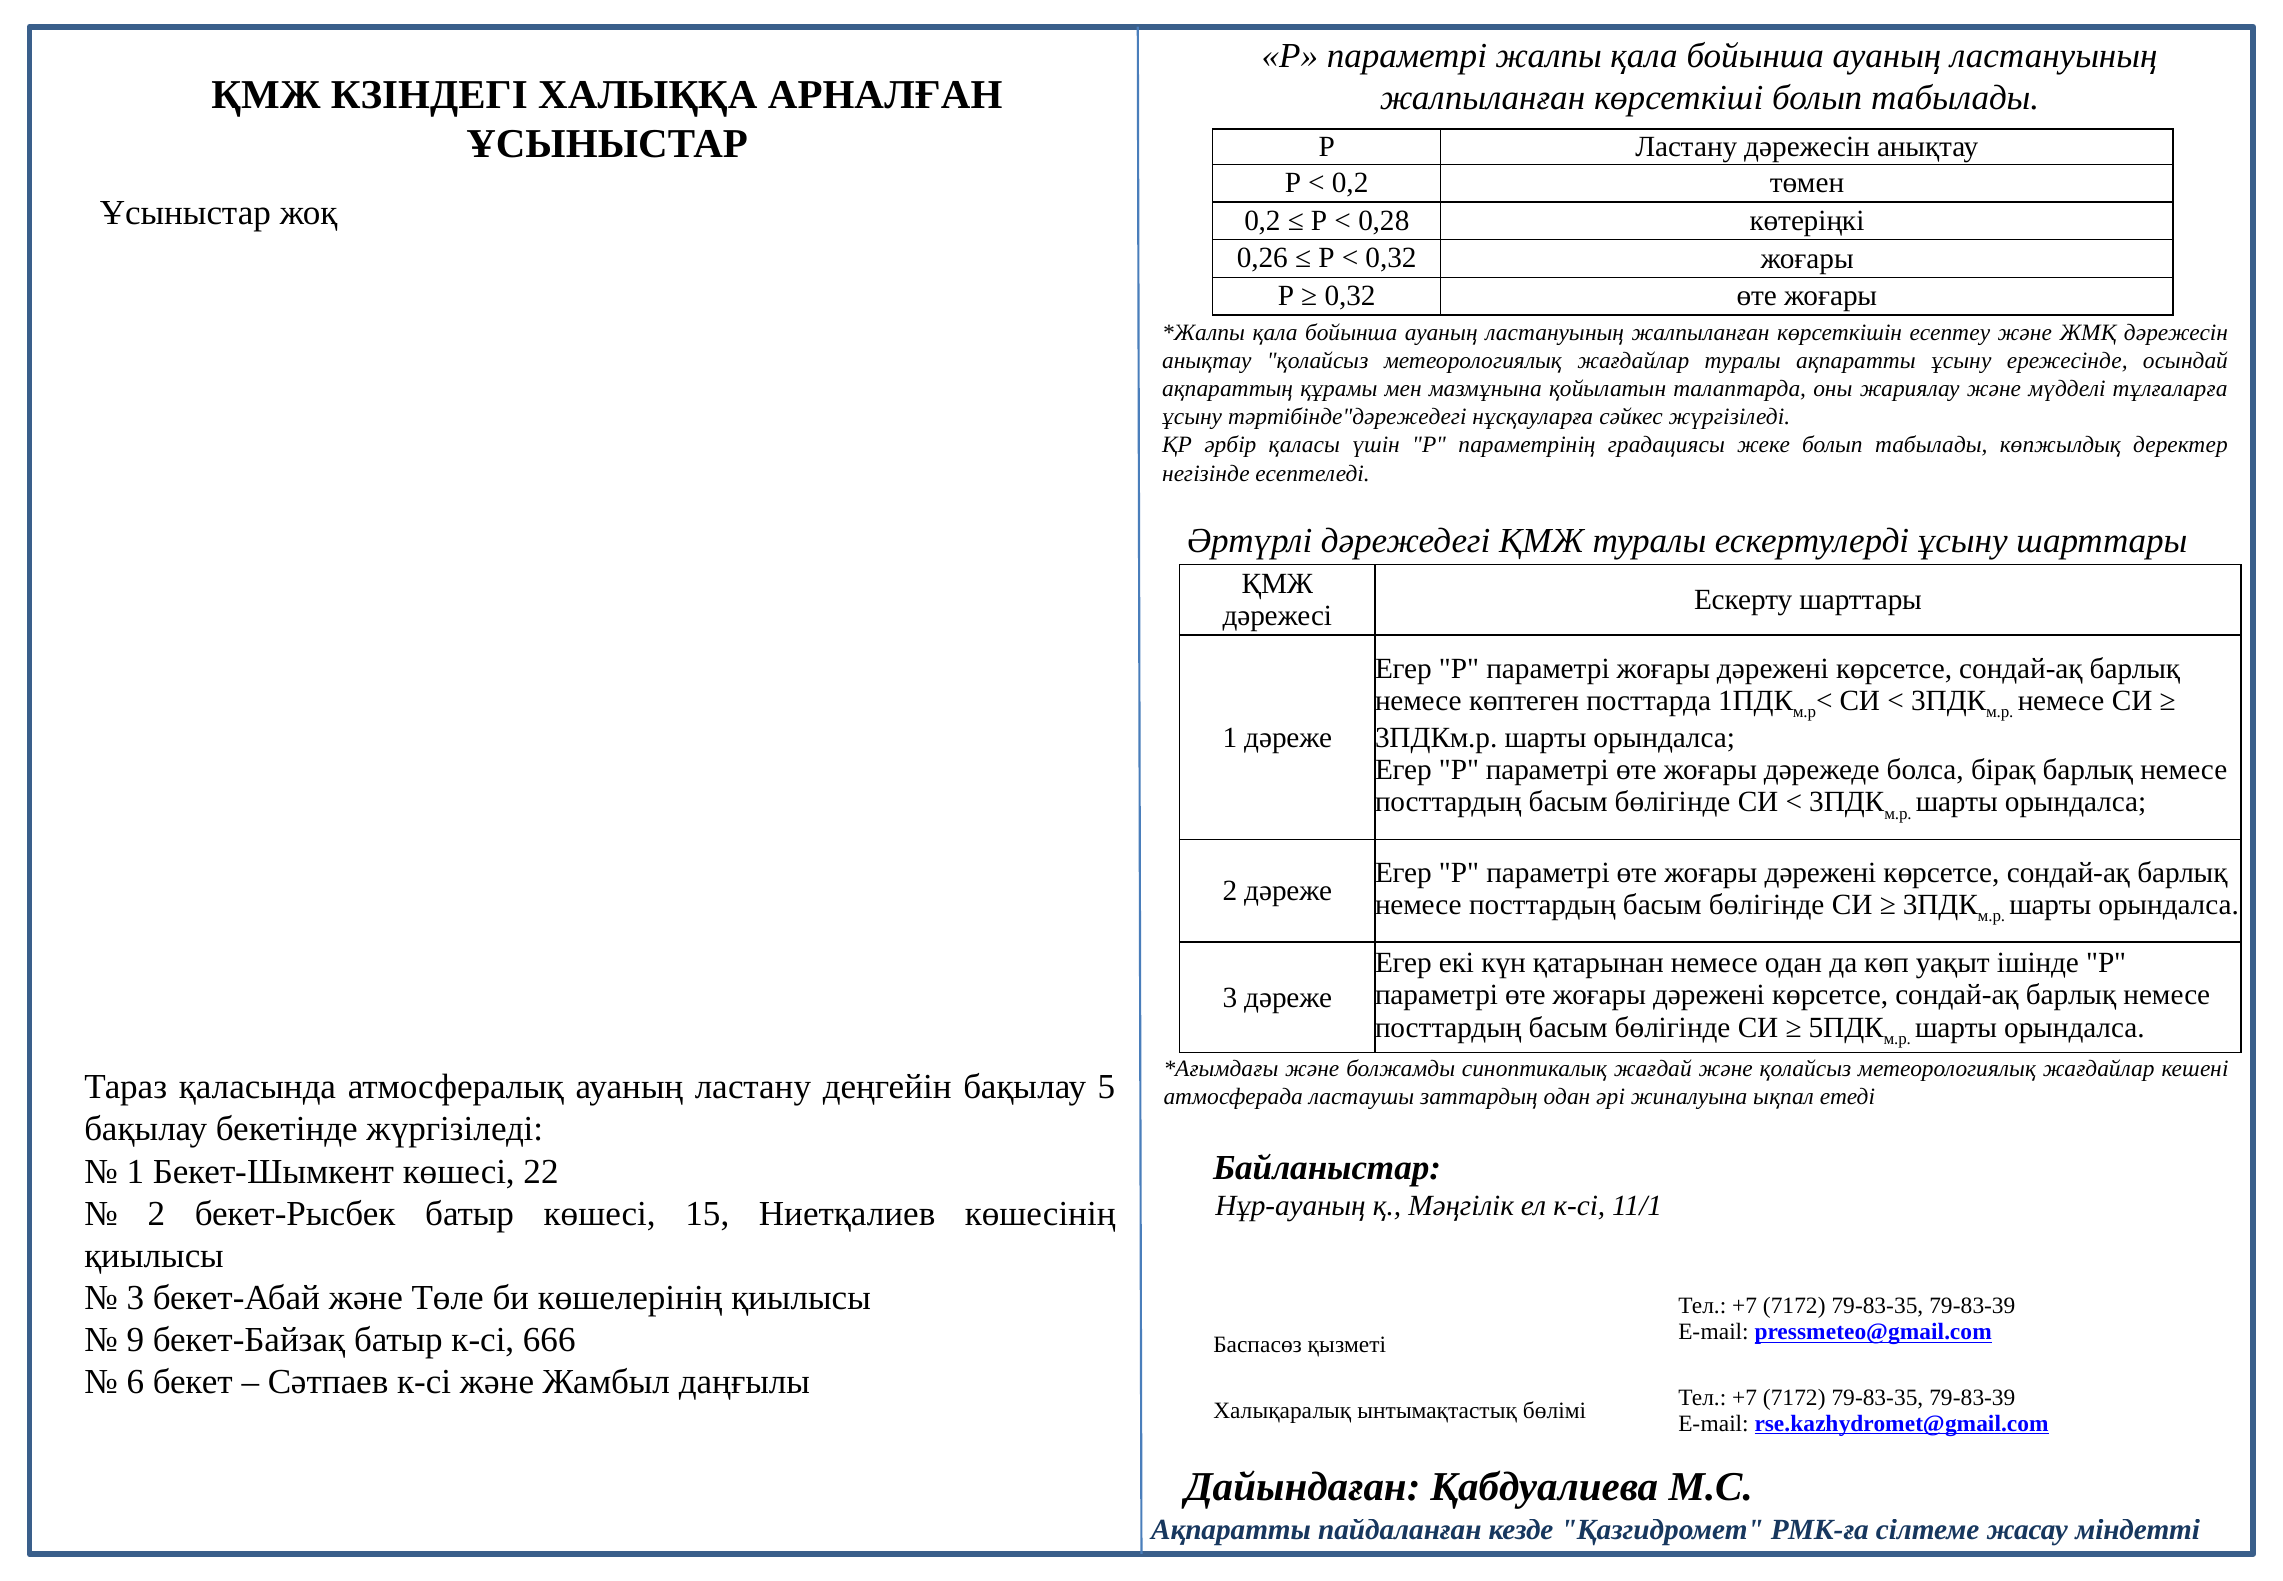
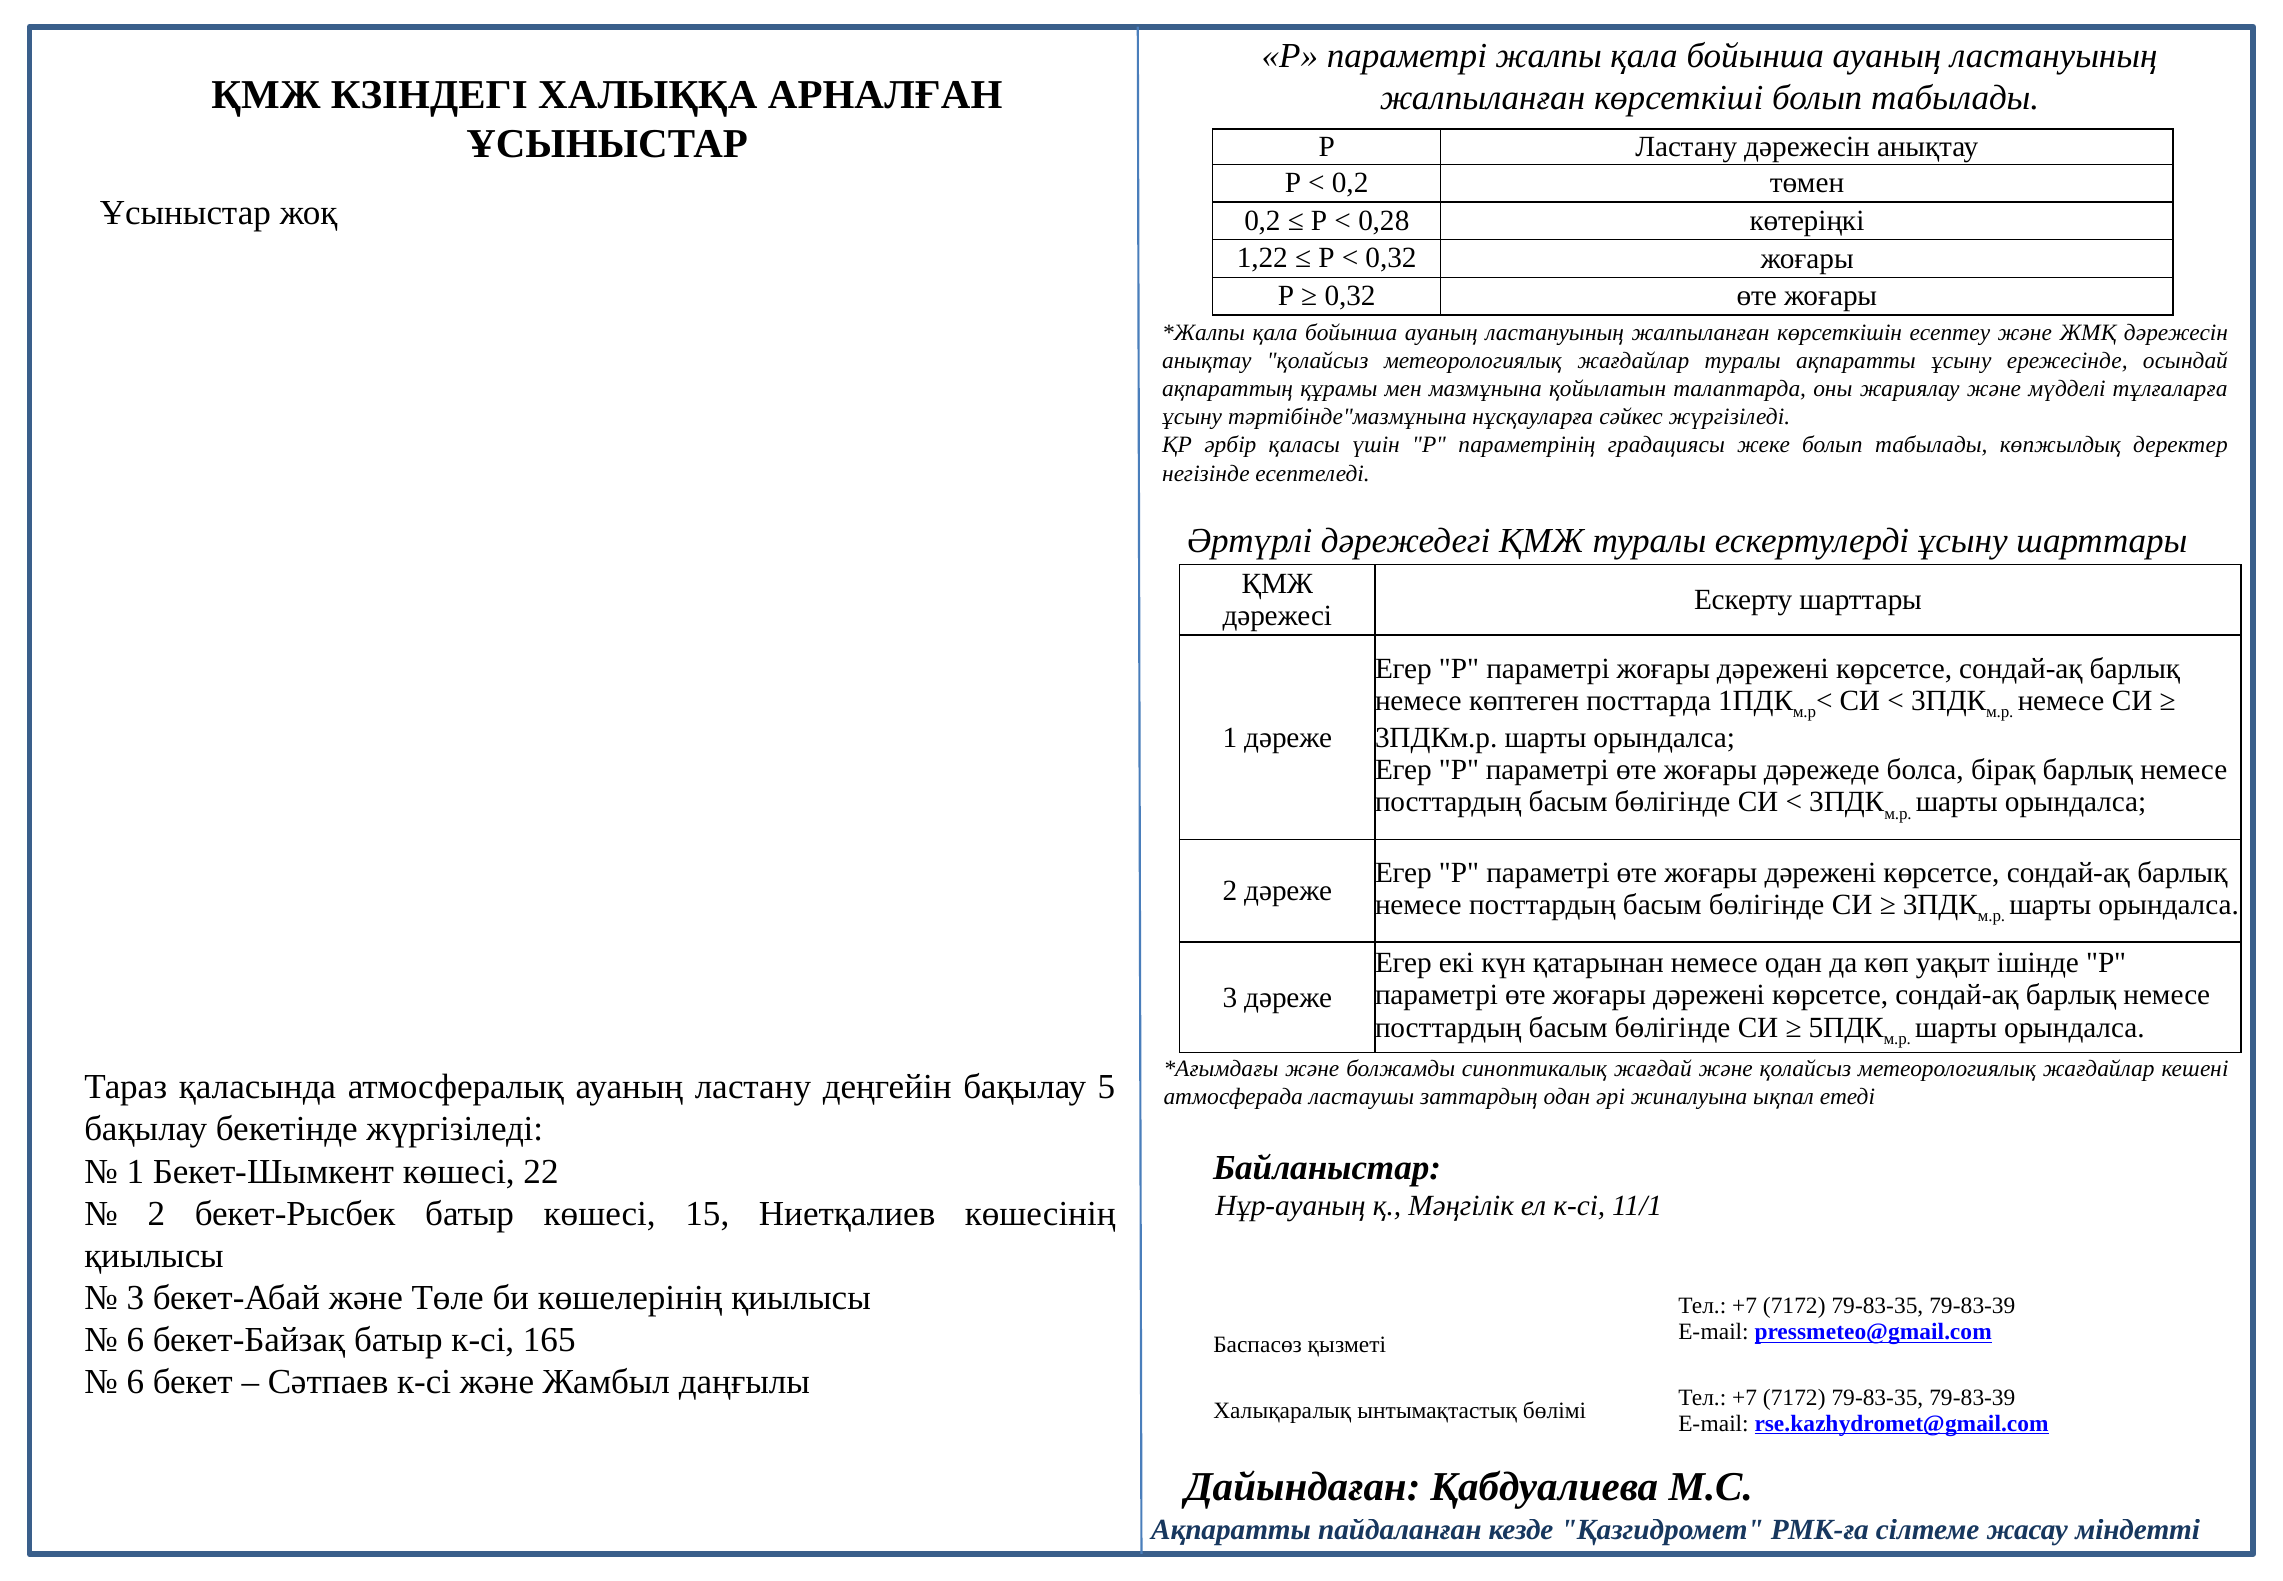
0,26: 0,26 -> 1,22
тәртібінде"дәрежедегі: тәртібінде"дәрежедегі -> тәртібінде"мазмұнына
9 at (135, 1340): 9 -> 6
666: 666 -> 165
